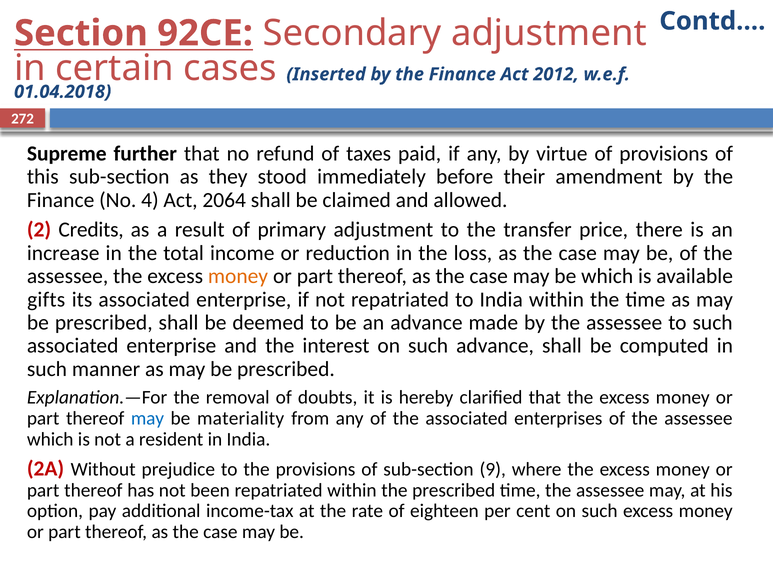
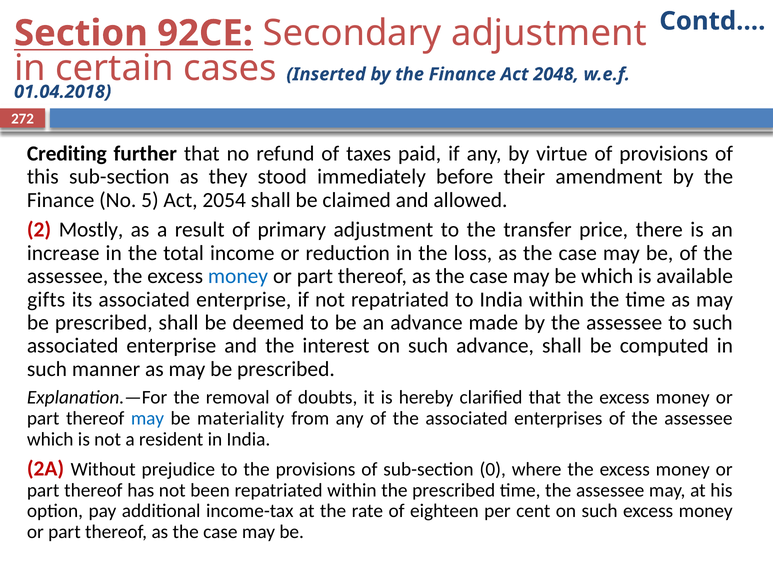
2012: 2012 -> 2048
Supreme: Supreme -> Crediting
4: 4 -> 5
2064: 2064 -> 2054
Credits: Credits -> Mostly
money at (238, 276) colour: orange -> blue
9: 9 -> 0
